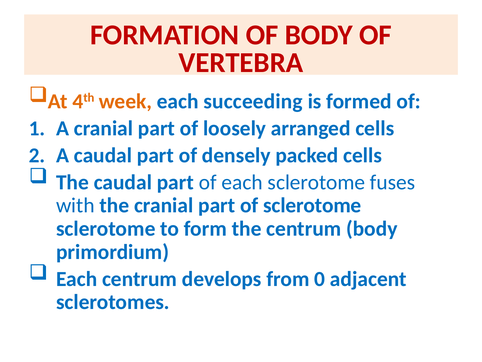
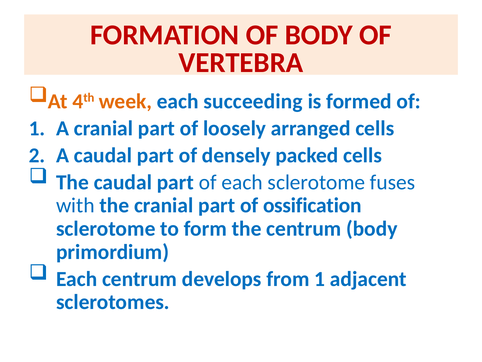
of sclerotome: sclerotome -> ossification
from 0: 0 -> 1
